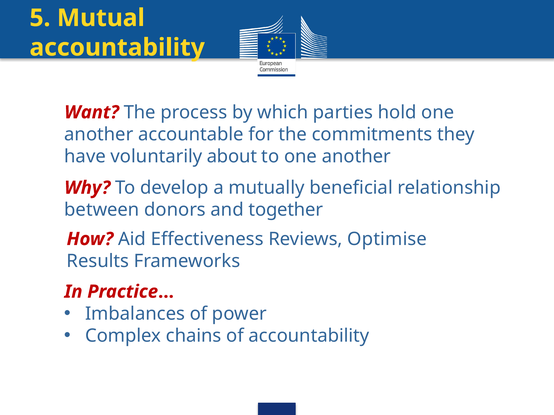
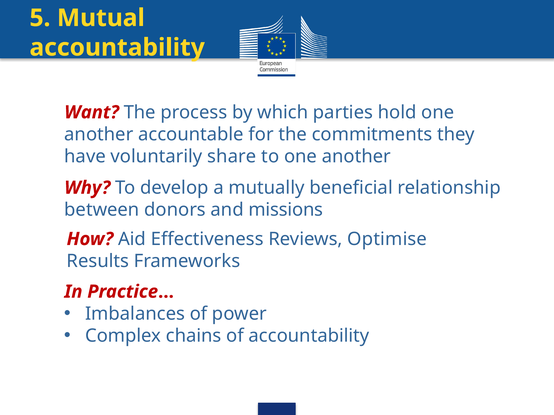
about: about -> share
together: together -> missions
